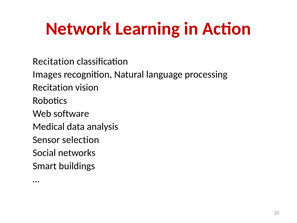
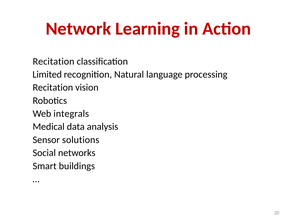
Images: Images -> Limited
software: software -> integrals
selection: selection -> solutions
